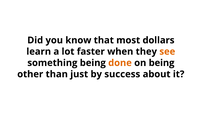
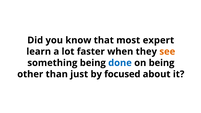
dollars: dollars -> expert
done colour: orange -> blue
success: success -> focused
